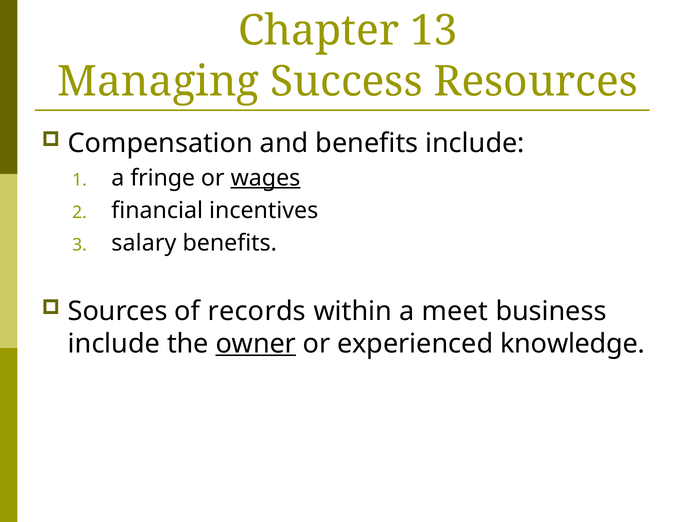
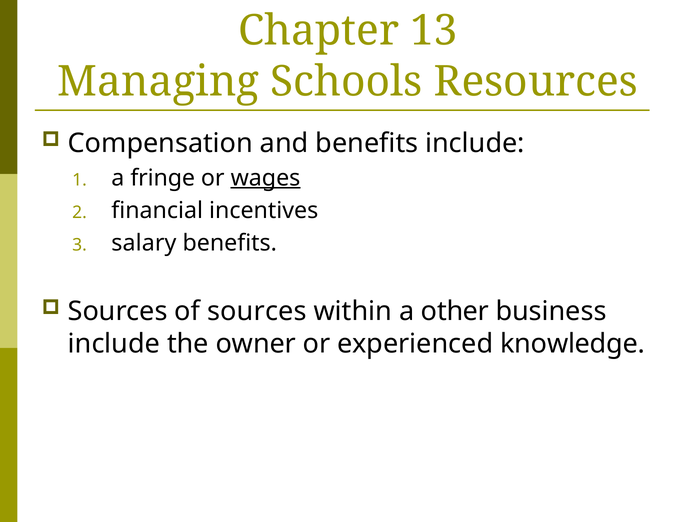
Success: Success -> Schools
of records: records -> sources
meet: meet -> other
owner underline: present -> none
